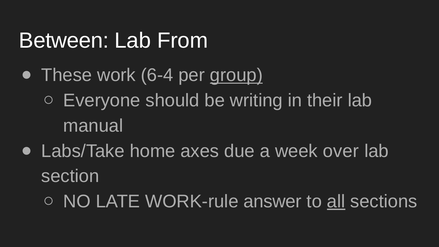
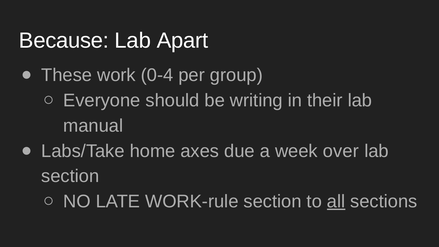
Between: Between -> Because
From: From -> Apart
6-4: 6-4 -> 0-4
group underline: present -> none
WORK-rule answer: answer -> section
